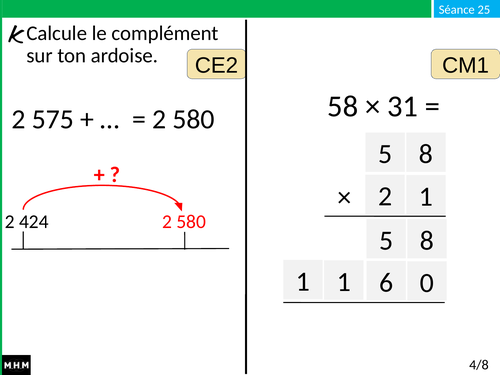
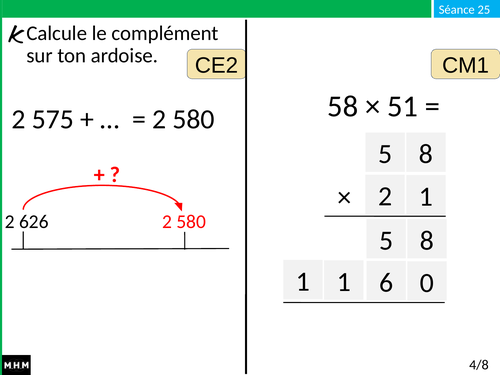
31: 31 -> 51
424: 424 -> 626
